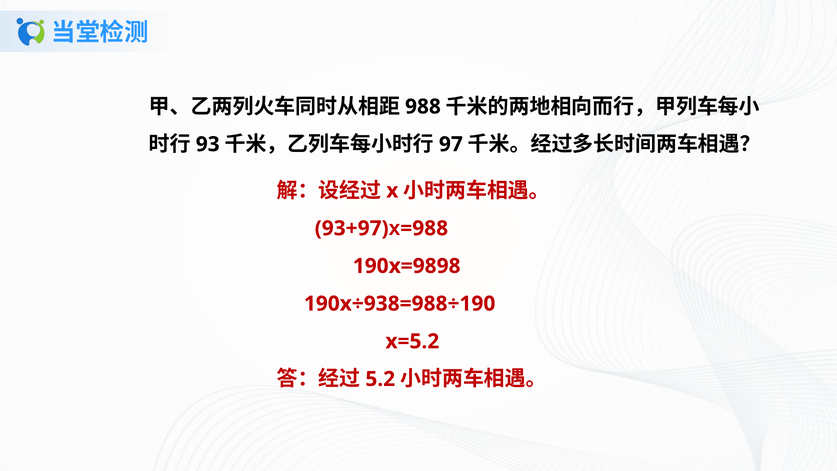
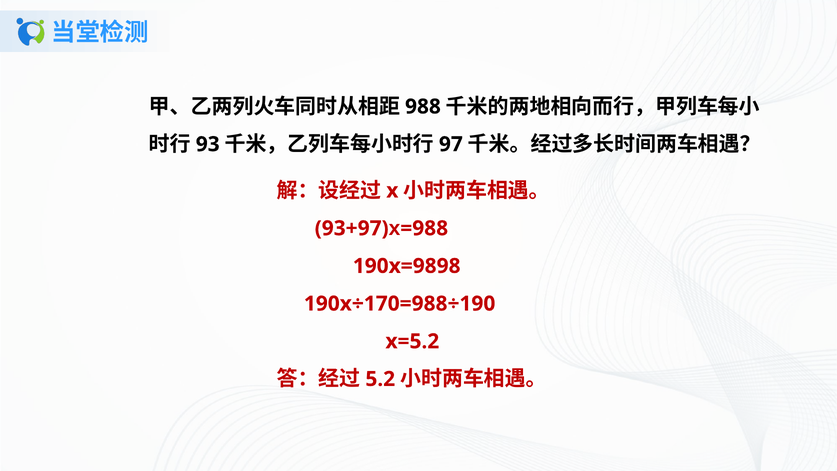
190x÷938=988÷190: 190x÷938=988÷190 -> 190x÷170=988÷190
